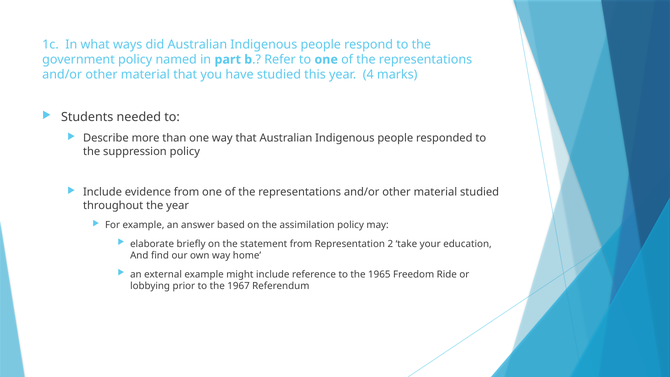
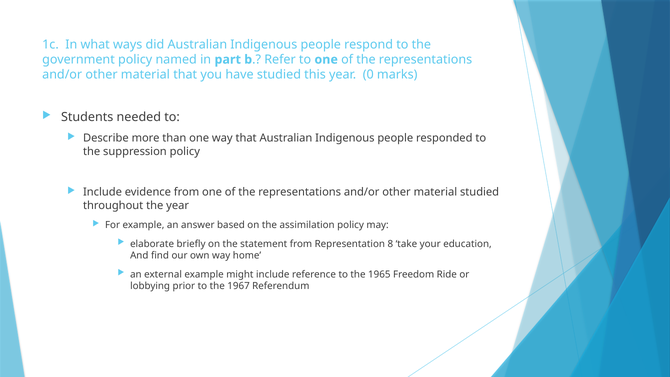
4: 4 -> 0
2: 2 -> 8
